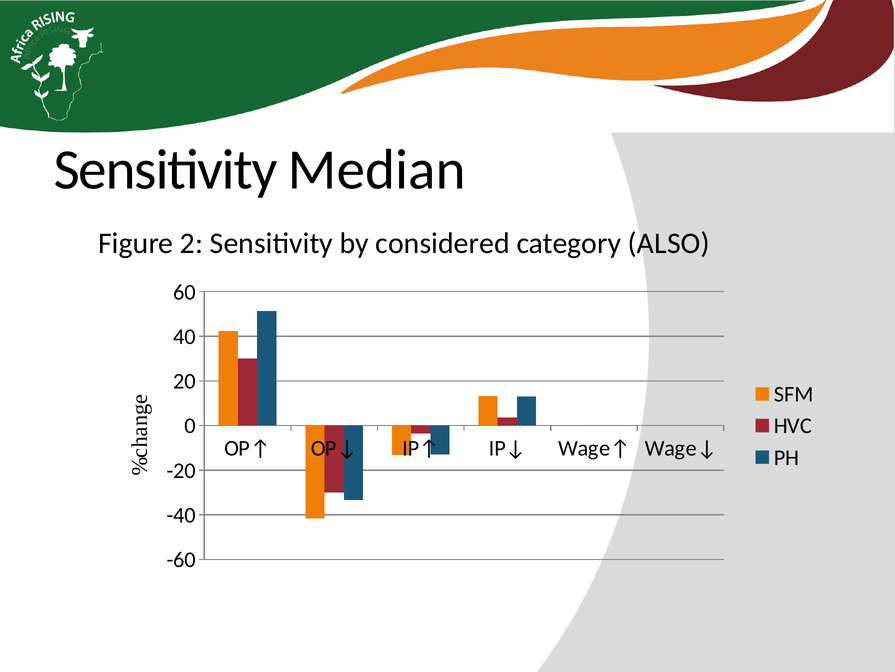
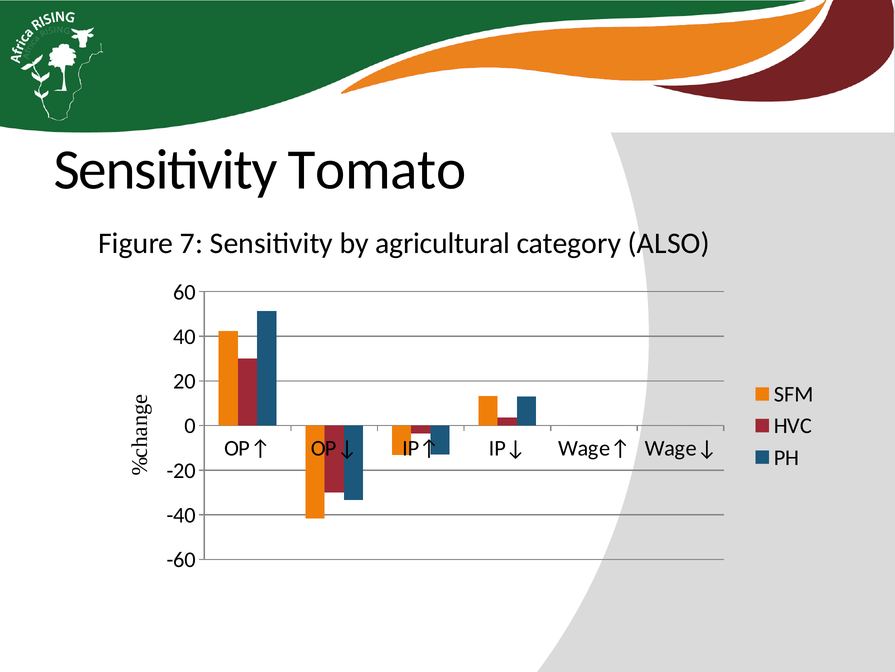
Median: Median -> Tomato
2: 2 -> 7
considered: considered -> agricultural
